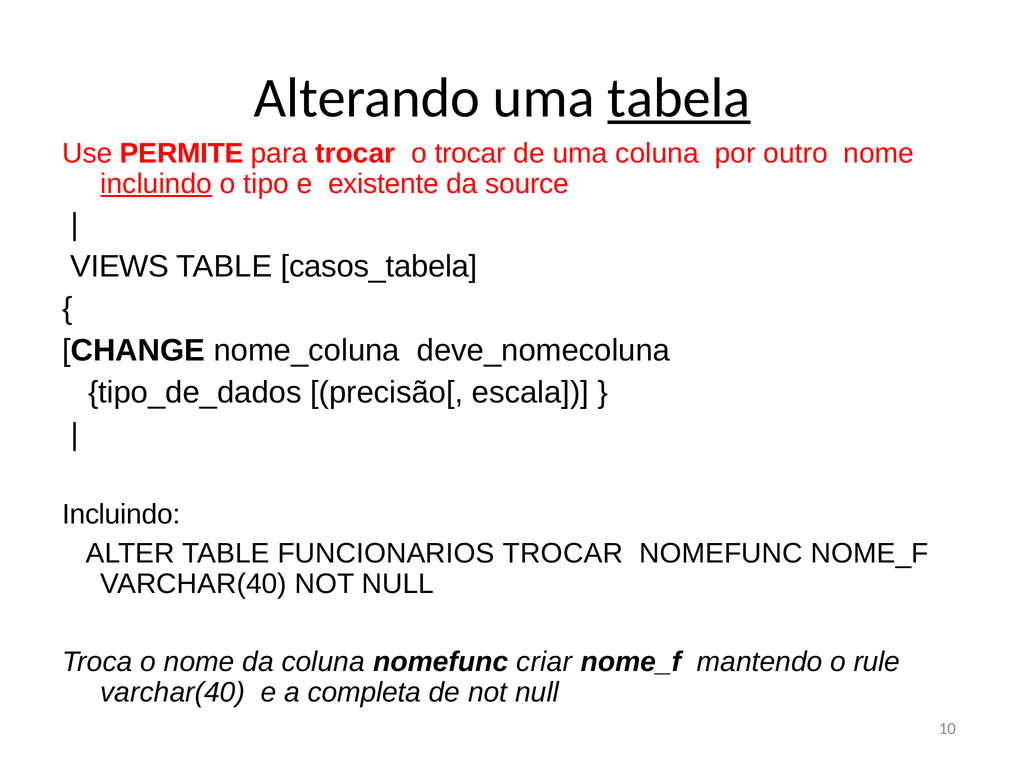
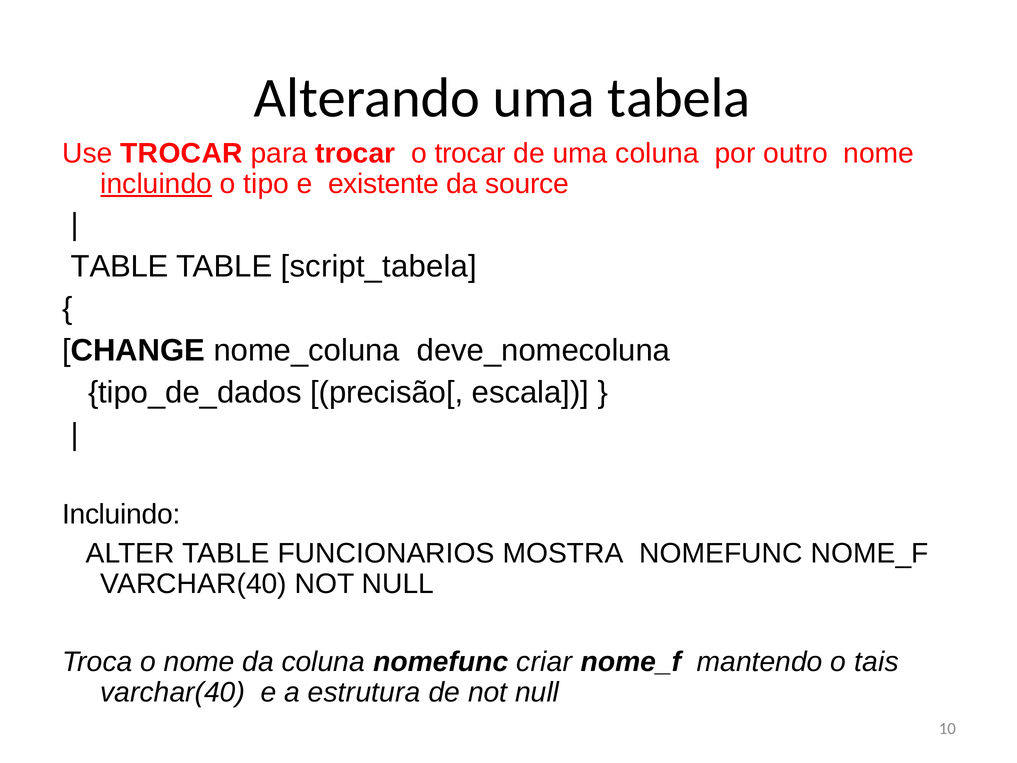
tabela underline: present -> none
Use PERMITE: PERMITE -> TROCAR
VIEWS at (120, 266): VIEWS -> TABLE
casos_tabela: casos_tabela -> script_tabela
FUNCIONARIOS TROCAR: TROCAR -> MOSTRA
rule: rule -> tais
completa: completa -> estrutura
